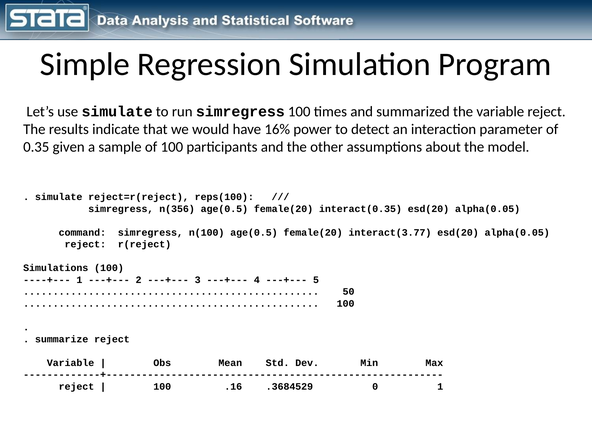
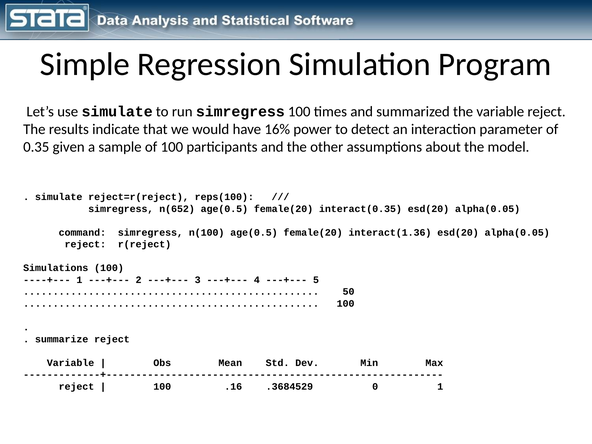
n(356: n(356 -> n(652
interact(3.77: interact(3.77 -> interact(1.36
